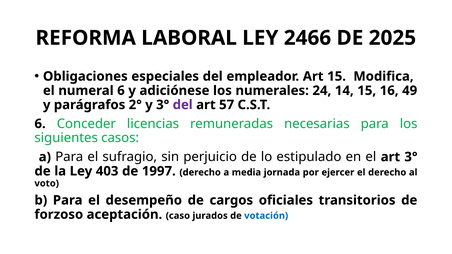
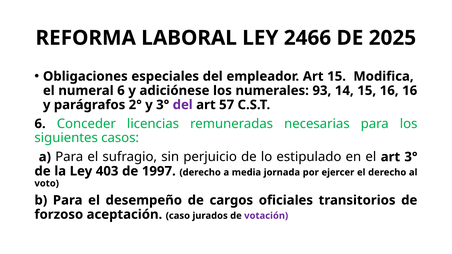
24: 24 -> 93
16 49: 49 -> 16
votación colour: blue -> purple
